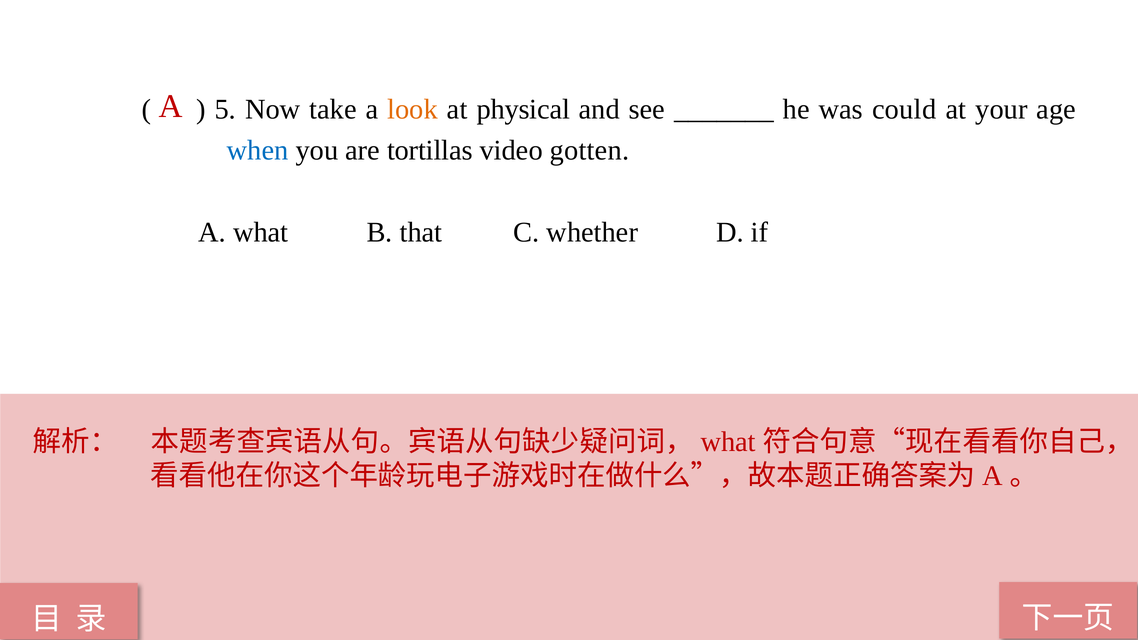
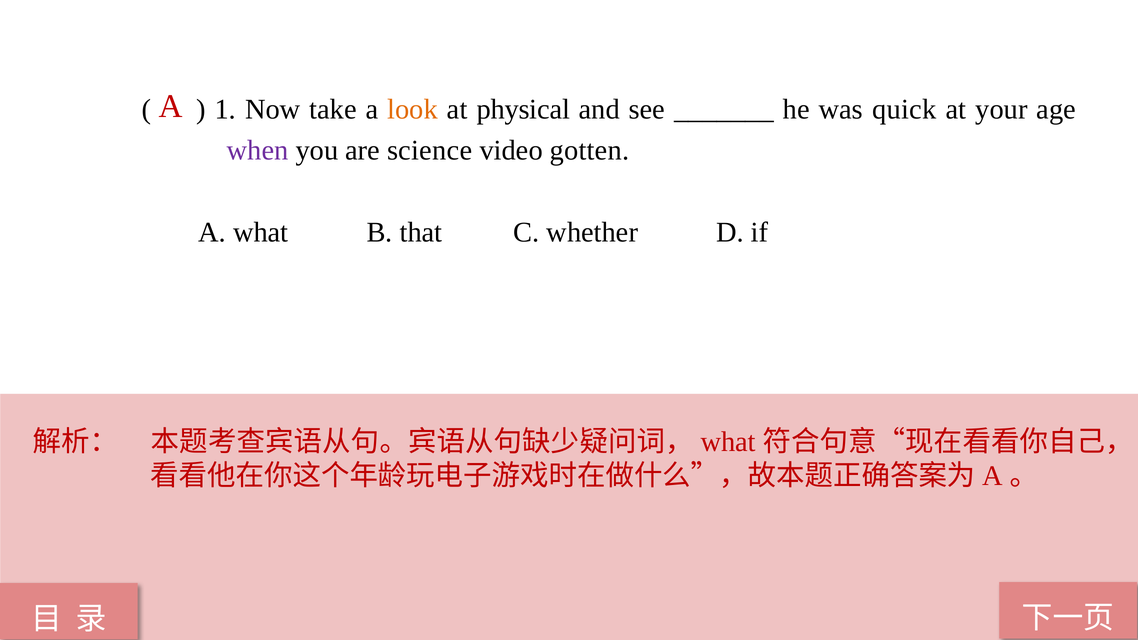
5: 5 -> 1
could: could -> quick
when colour: blue -> purple
tortillas: tortillas -> science
